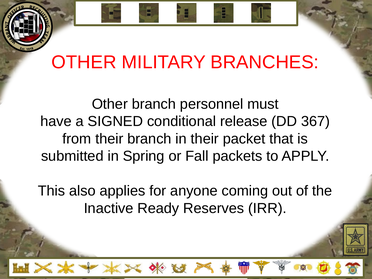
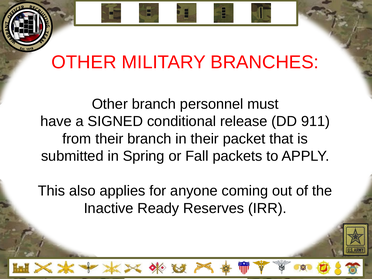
367: 367 -> 911
